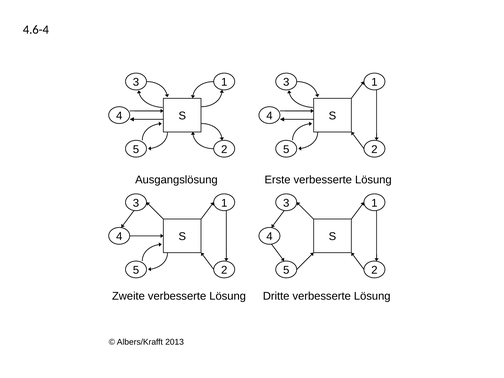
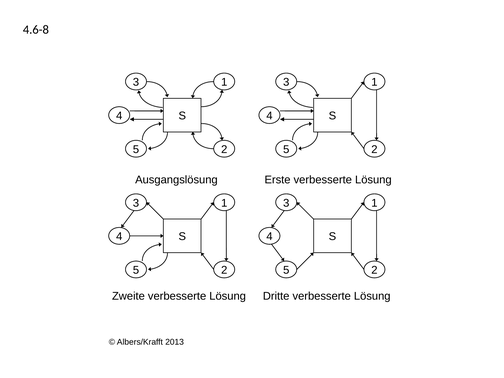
4.6-4: 4.6-4 -> 4.6-8
